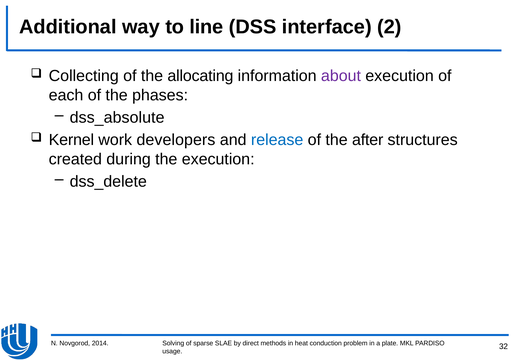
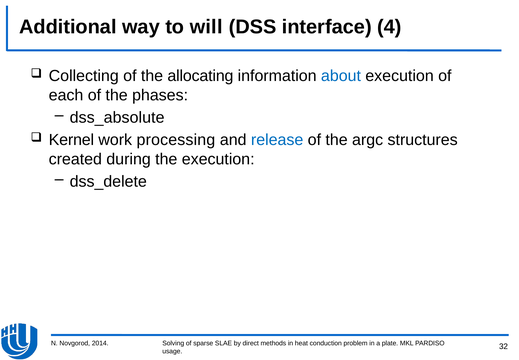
line: line -> will
2: 2 -> 4
about colour: purple -> blue
developers: developers -> processing
after: after -> argc
